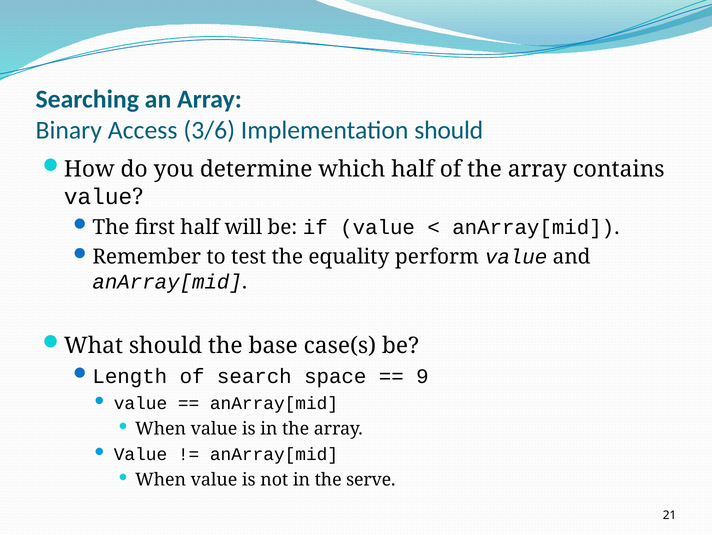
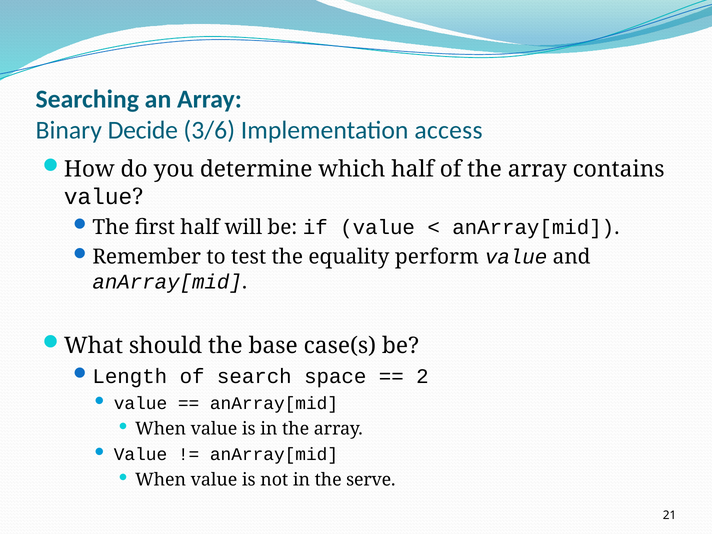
Access: Access -> Decide
Implementation should: should -> access
9: 9 -> 2
